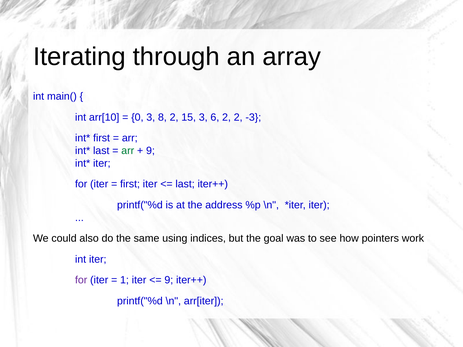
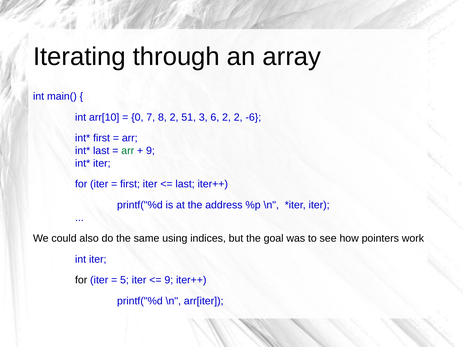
0 3: 3 -> 7
15: 15 -> 51
-3: -3 -> -6
for at (81, 280) colour: purple -> black
1: 1 -> 5
